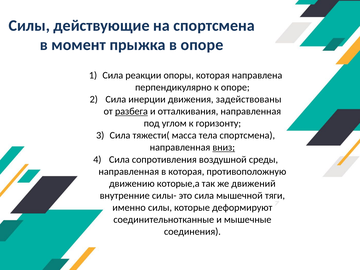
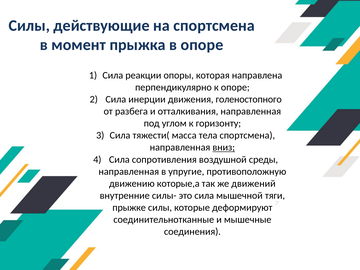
задействованы: задействованы -> голеностопного
разбега underline: present -> none
в которая: которая -> упругие
именно: именно -> прыжке
